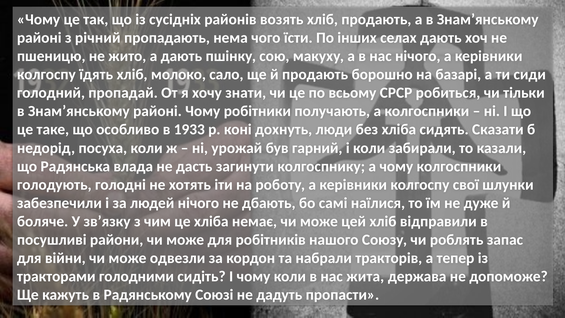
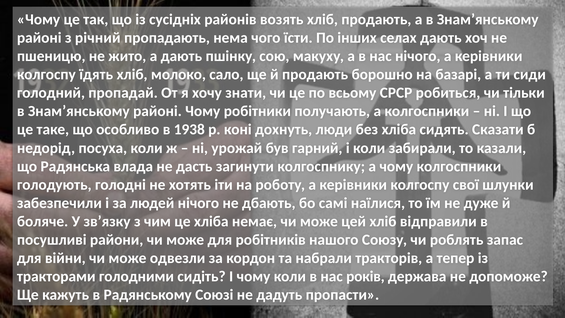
1933: 1933 -> 1938
жита: жита -> років
